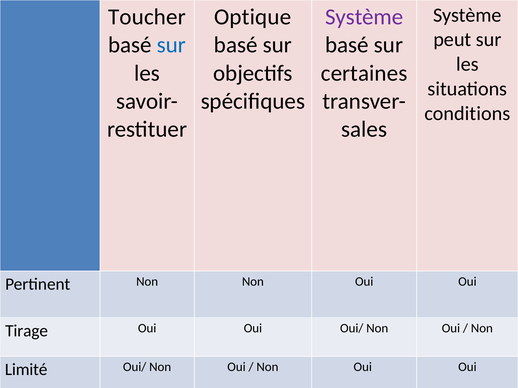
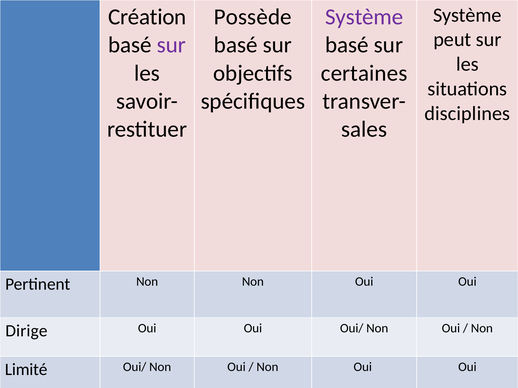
Toucher: Toucher -> Création
Optique: Optique -> Possède
sur at (171, 45) colour: blue -> purple
conditions: conditions -> disciplines
Tirage: Tirage -> Dirige
